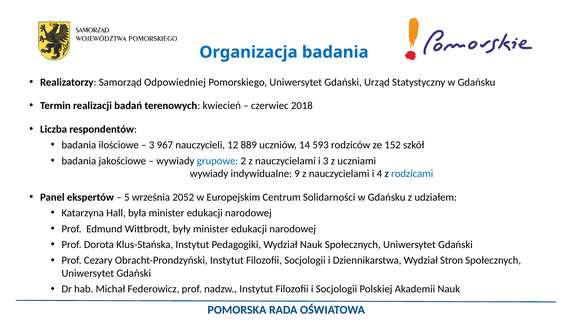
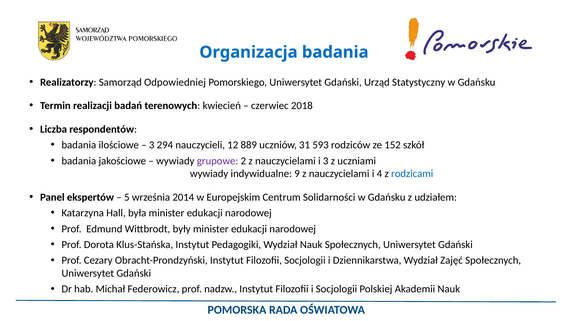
967: 967 -> 294
14: 14 -> 31
grupowe colour: blue -> purple
2052: 2052 -> 2014
Stron: Stron -> Zajęć
